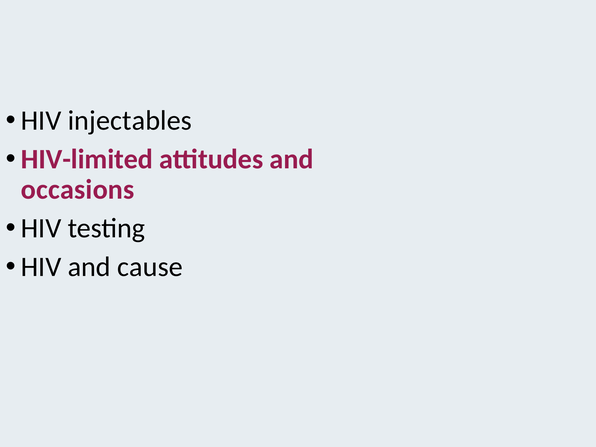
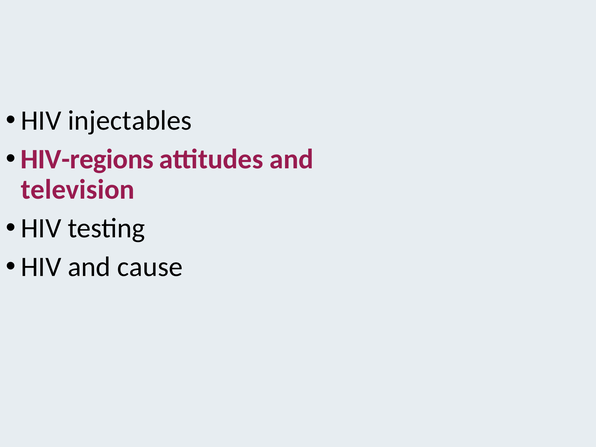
HIV-limited: HIV-limited -> HIV-regions
occasions: occasions -> television
